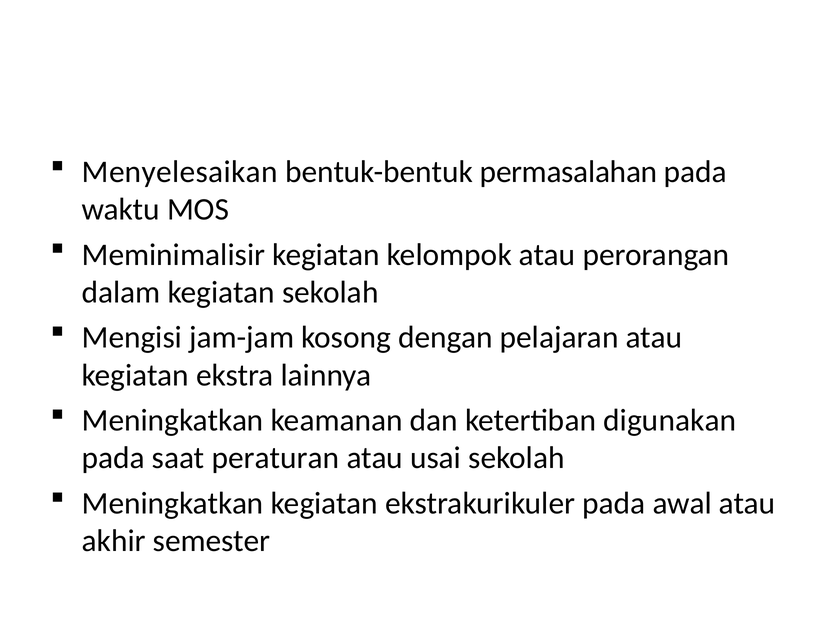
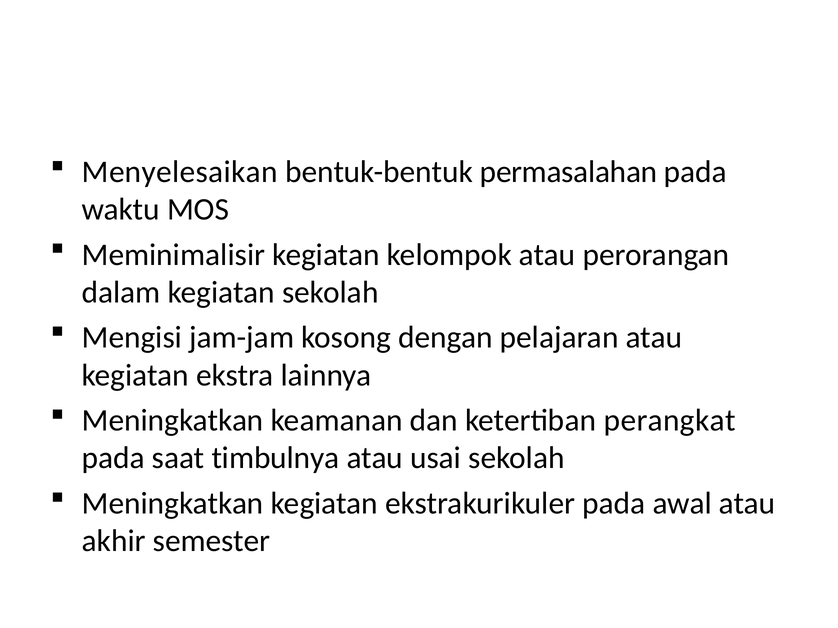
digunakan: digunakan -> perangkat
peraturan: peraturan -> timbulnya
